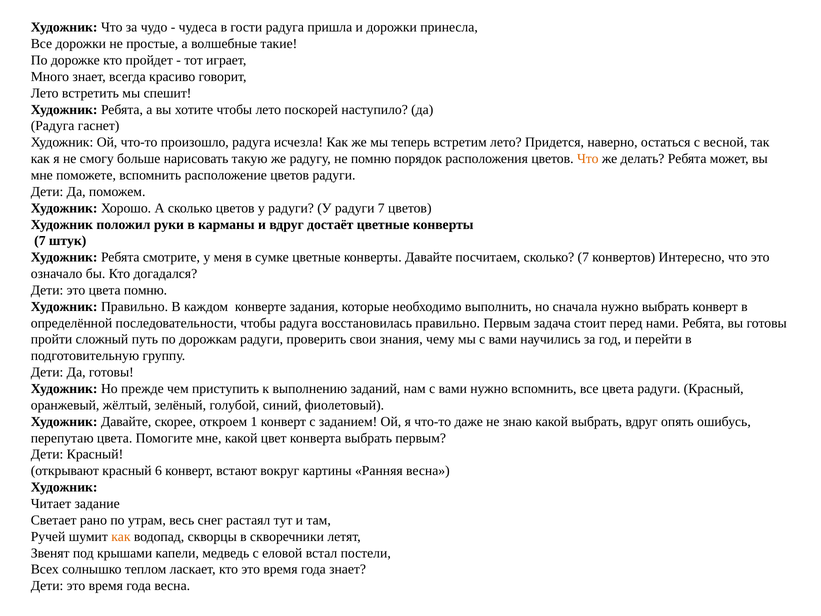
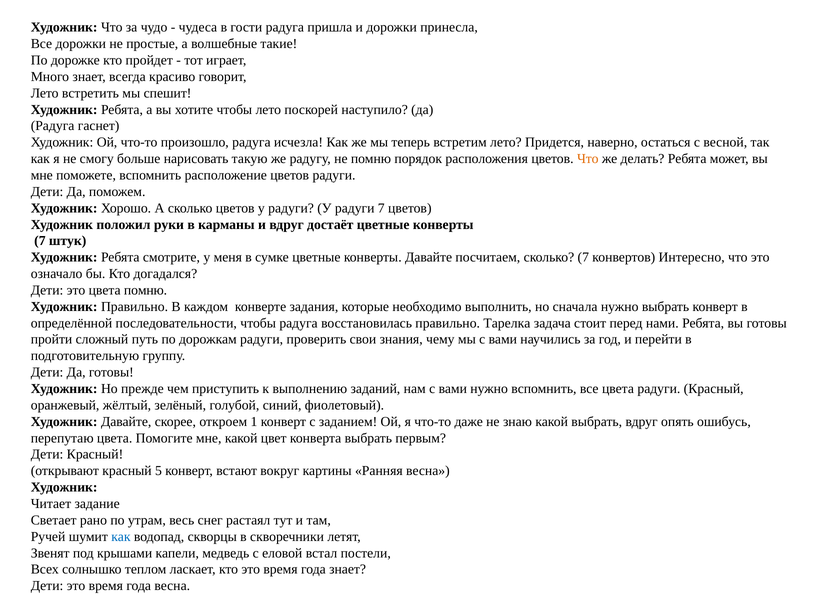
правильно Первым: Первым -> Тарелка
6: 6 -> 5
как at (121, 536) colour: orange -> blue
